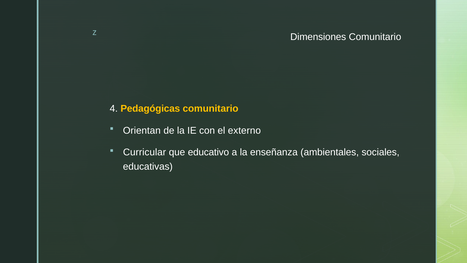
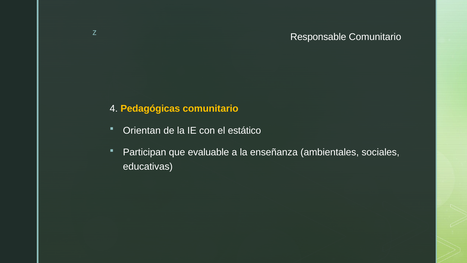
Dimensiones: Dimensiones -> Responsable
externo: externo -> estático
Curricular: Curricular -> Participan
educativo: educativo -> evaluable
